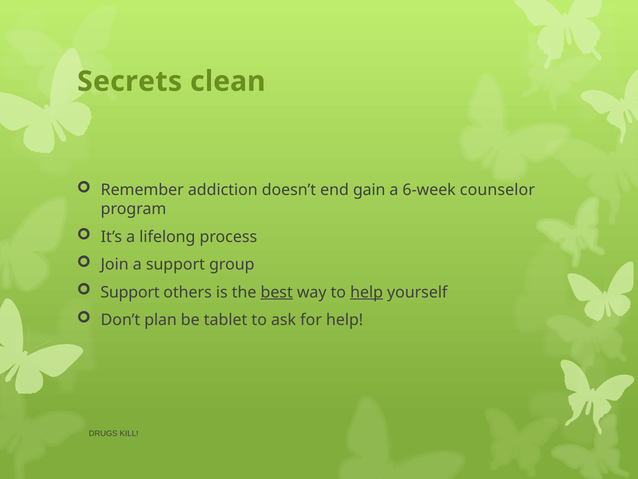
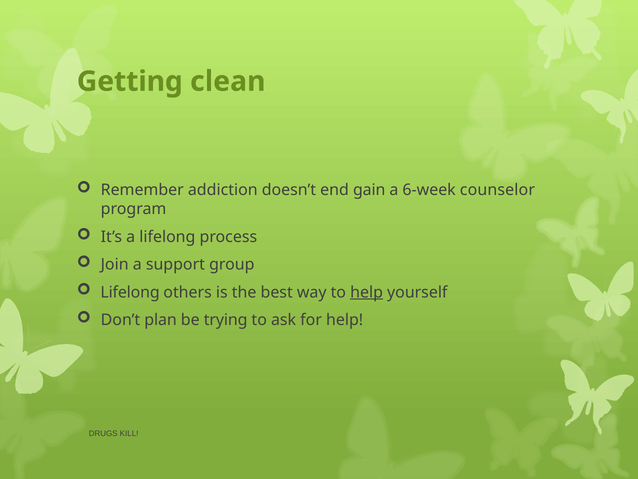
Secrets: Secrets -> Getting
Support at (130, 292): Support -> Lifelong
best underline: present -> none
tablet: tablet -> trying
